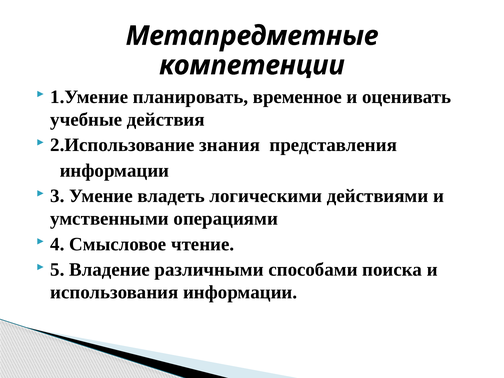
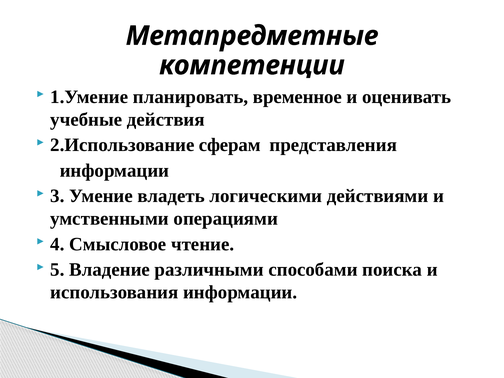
знания: знания -> сферам
